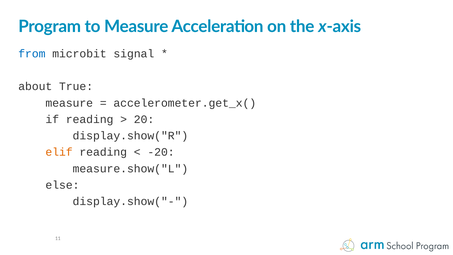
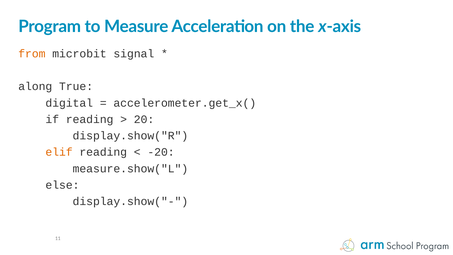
from colour: blue -> orange
about: about -> along
measure at (69, 103): measure -> digital
